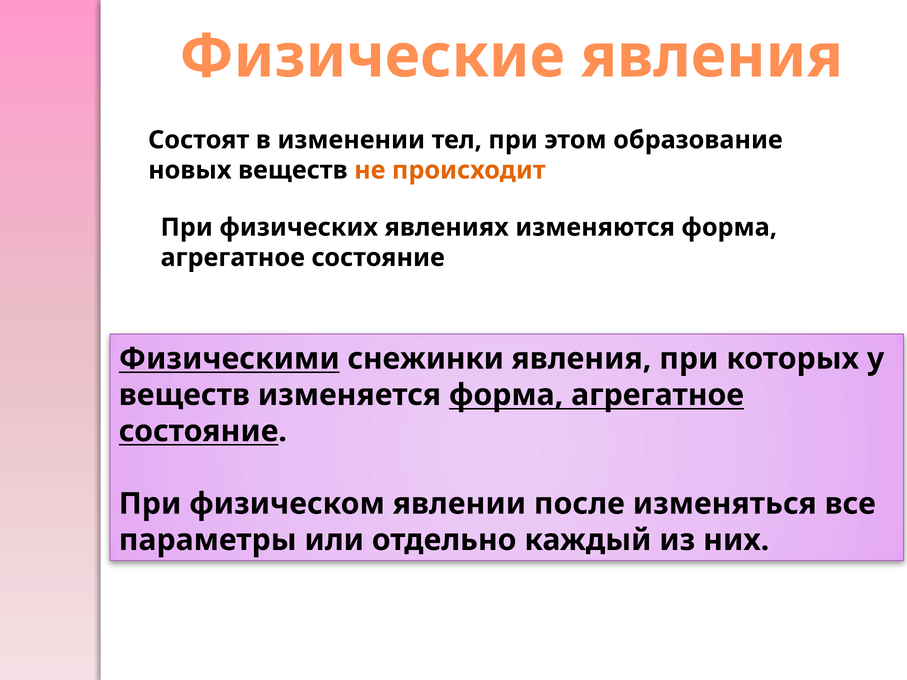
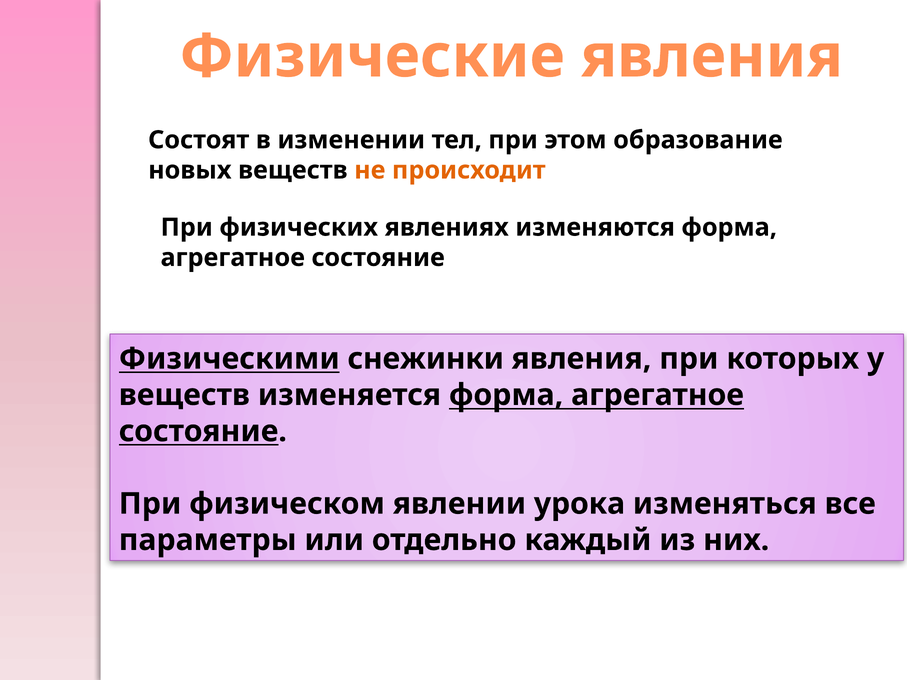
после: после -> урока
